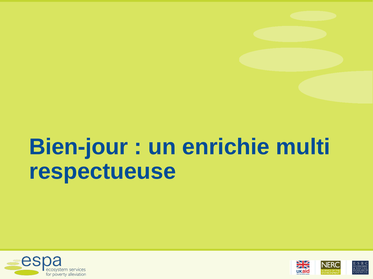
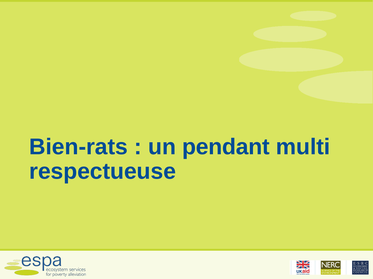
Bien-jour: Bien-jour -> Bien-rats
enrichie: enrichie -> pendant
